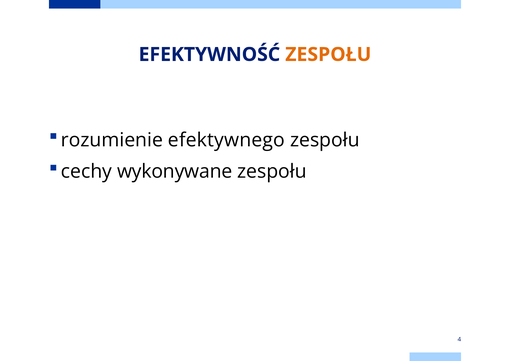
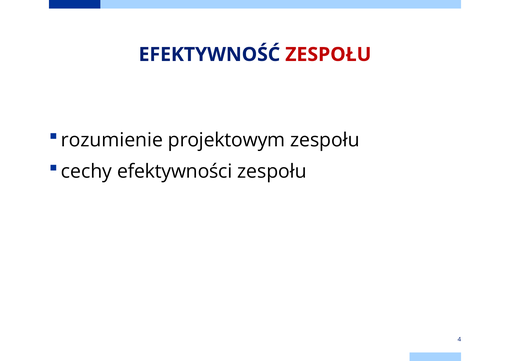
ZESPOŁU at (328, 54) colour: orange -> red
efektywnego: efektywnego -> projektowym
wykonywane: wykonywane -> efektywności
